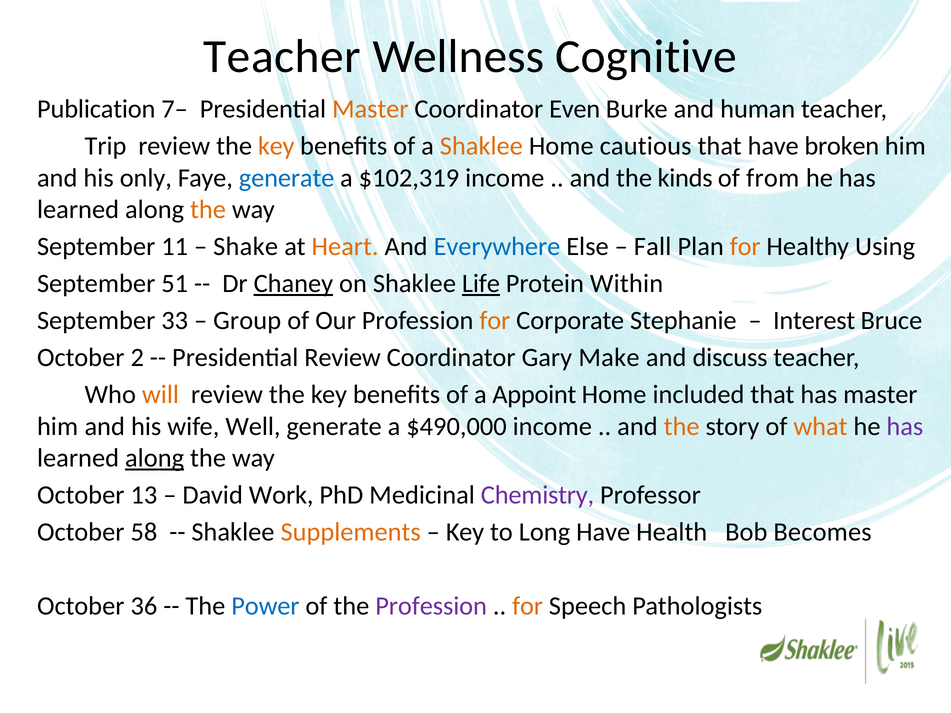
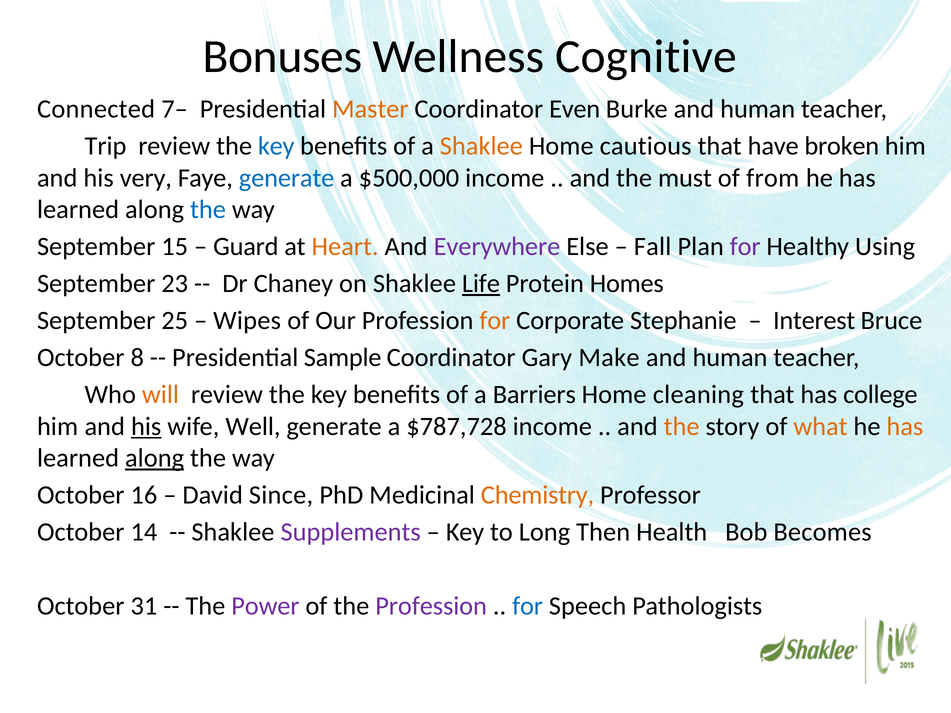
Teacher at (282, 56): Teacher -> Bonuses
Publication: Publication -> Connected
key at (276, 146) colour: orange -> blue
only: only -> very
$102,319: $102,319 -> $500,000
kinds: kinds -> must
the at (208, 210) colour: orange -> blue
11: 11 -> 15
Shake: Shake -> Guard
Everywhere colour: blue -> purple
for at (745, 247) colour: orange -> purple
51: 51 -> 23
Chaney underline: present -> none
Within: Within -> Homes
33: 33 -> 25
Group: Group -> Wipes
2: 2 -> 8
Presidential Review: Review -> Sample
discuss at (730, 358): discuss -> human
Appoint: Appoint -> Barriers
included: included -> cleaning
has master: master -> college
his at (146, 427) underline: none -> present
$490,000: $490,000 -> $787,728
has at (905, 427) colour: purple -> orange
13: 13 -> 16
Work: Work -> Since
Chemistry colour: purple -> orange
58: 58 -> 14
Supplements colour: orange -> purple
Long Have: Have -> Then
36: 36 -> 31
Power colour: blue -> purple
for at (528, 606) colour: orange -> blue
